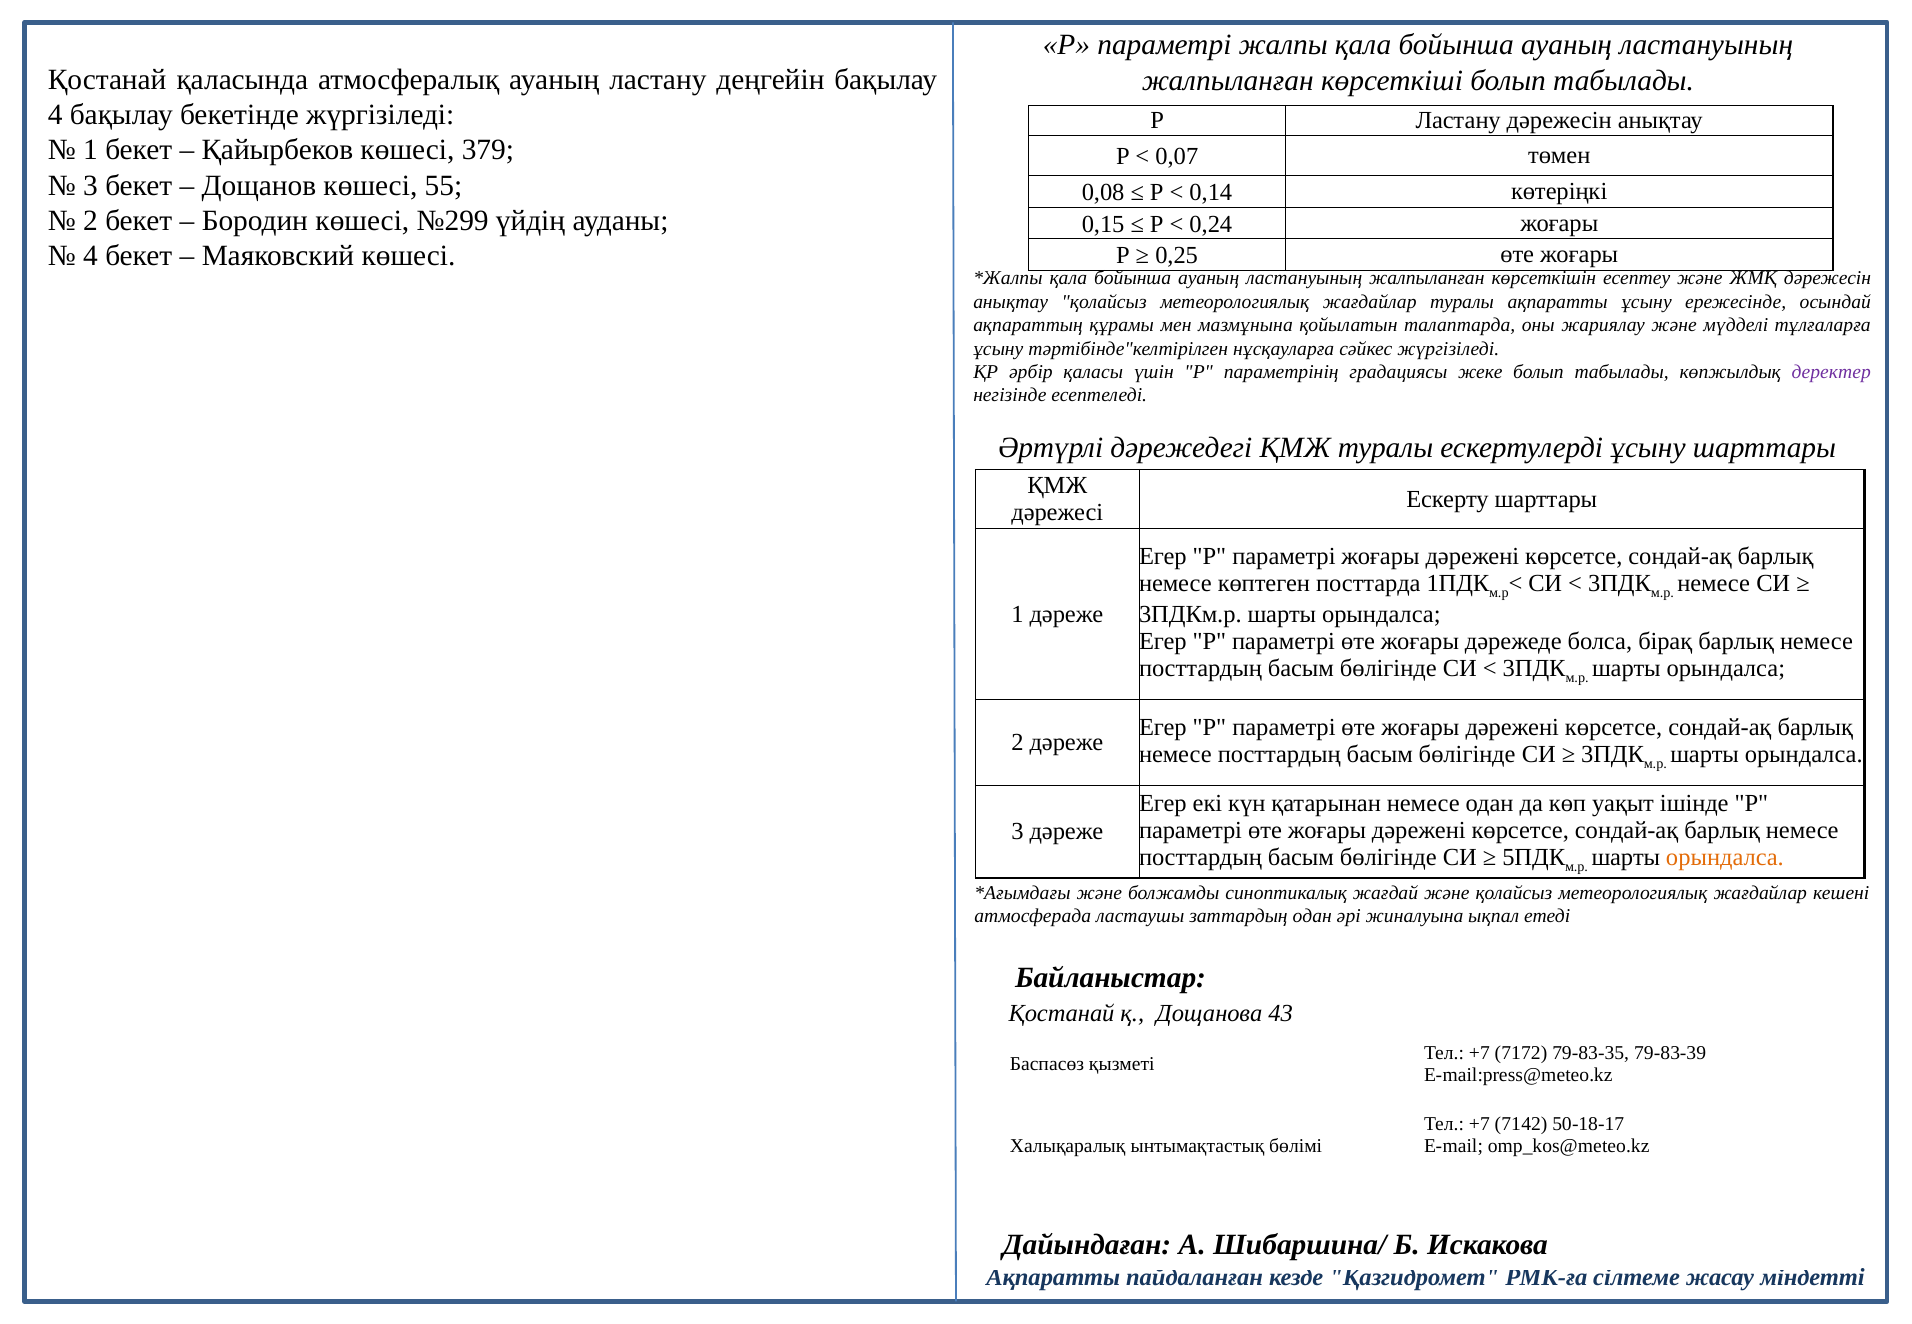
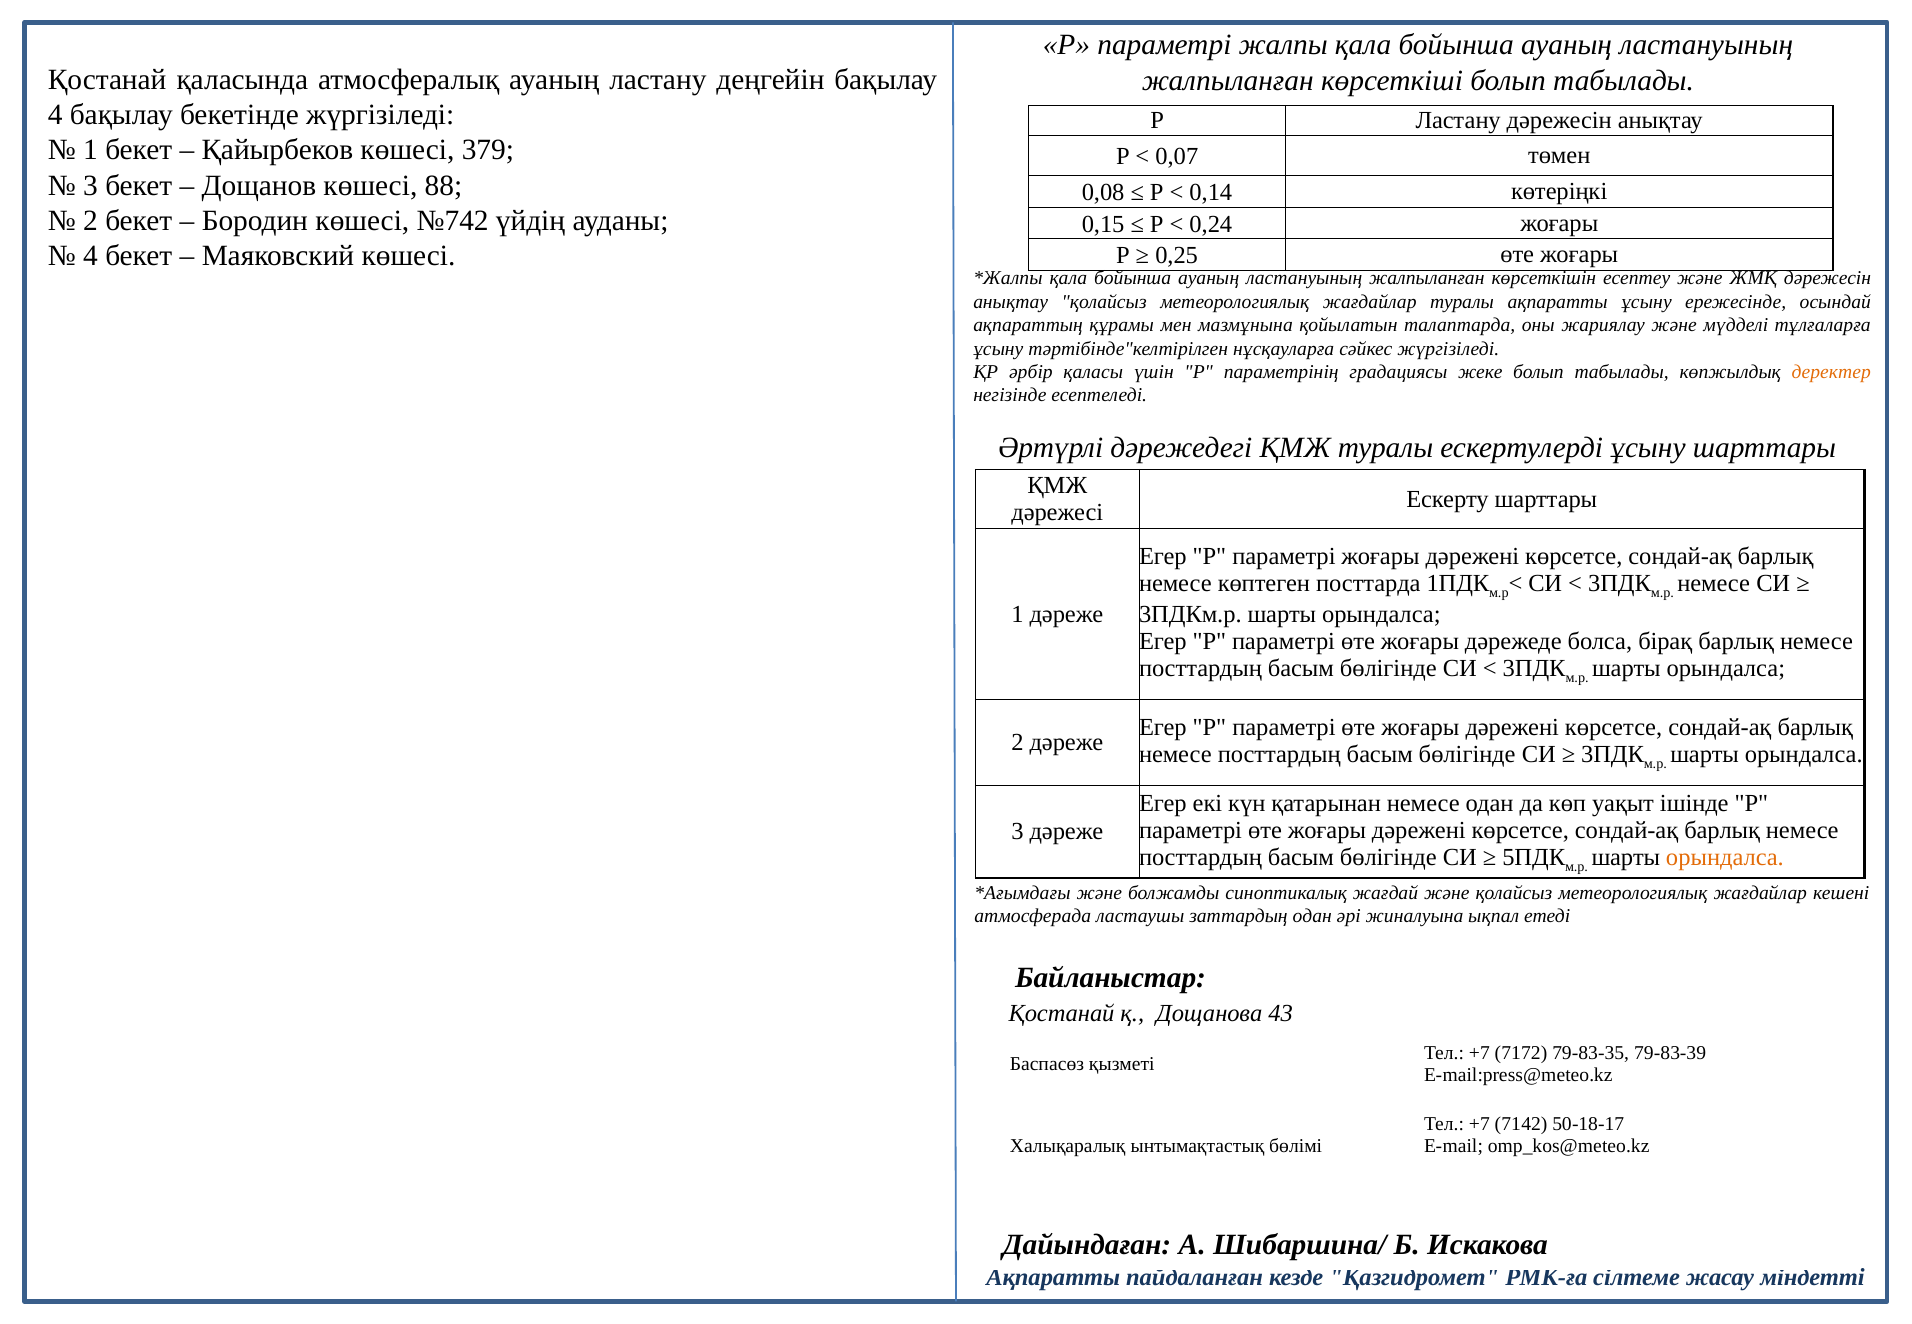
55: 55 -> 88
№299: №299 -> №742
деректер colour: purple -> orange
